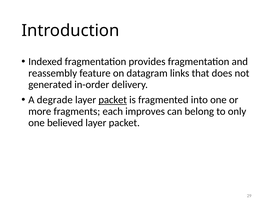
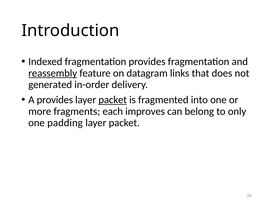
reassembly underline: none -> present
A degrade: degrade -> provides
believed: believed -> padding
